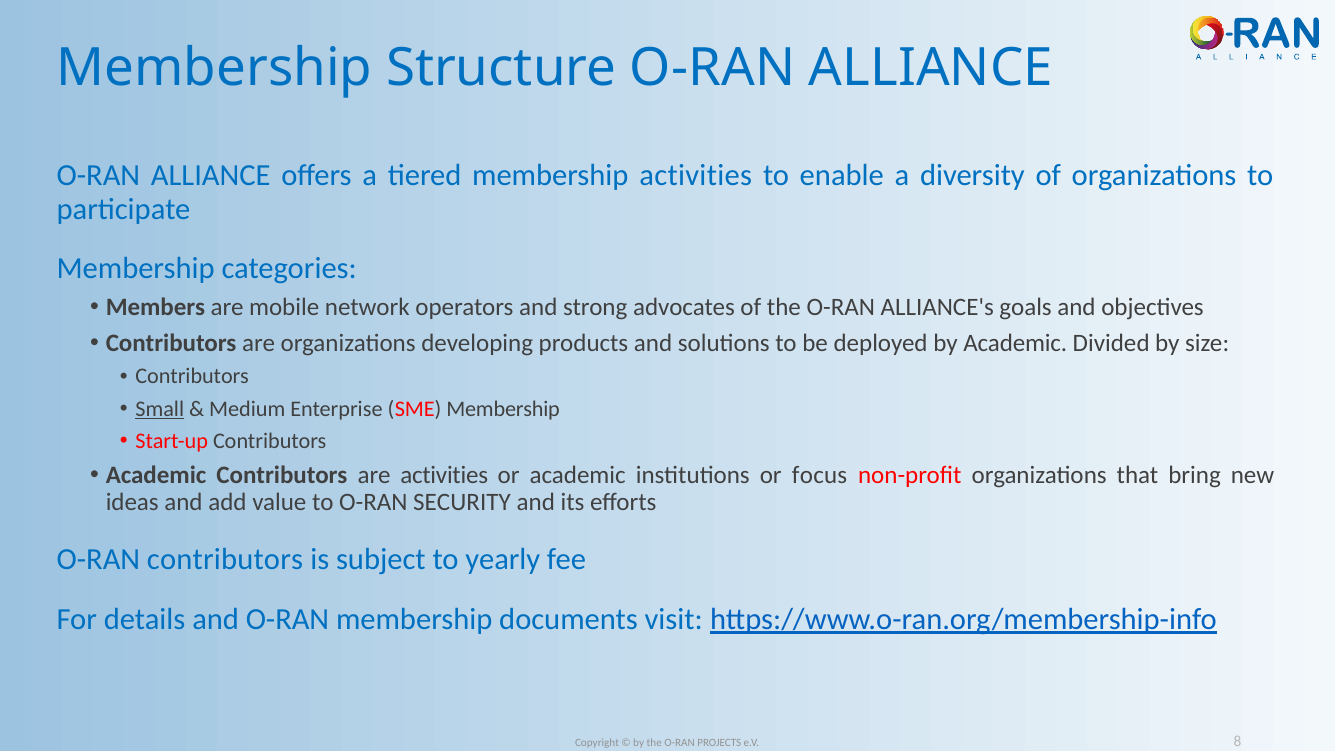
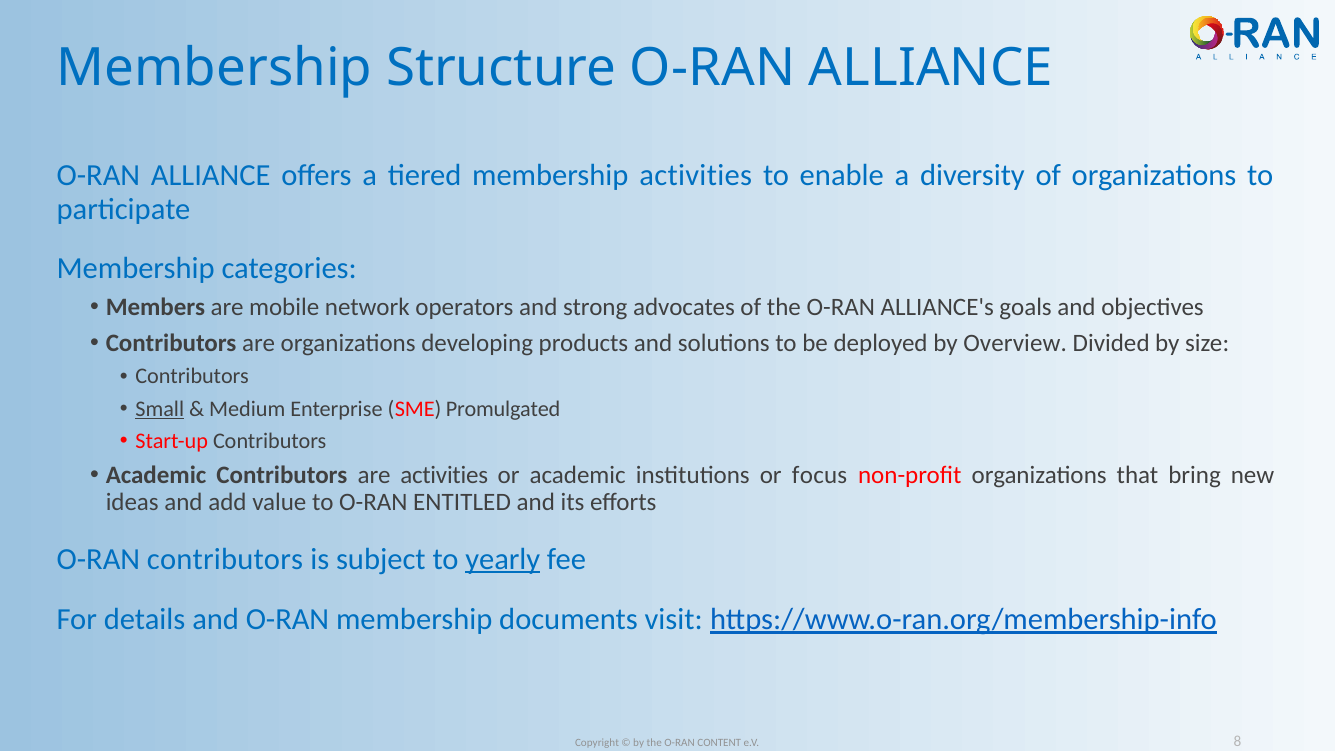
by Academic: Academic -> Overview
SME Membership: Membership -> Promulgated
SECURITY: SECURITY -> ENTITLED
yearly underline: none -> present
PROJECTS: PROJECTS -> CONTENT
